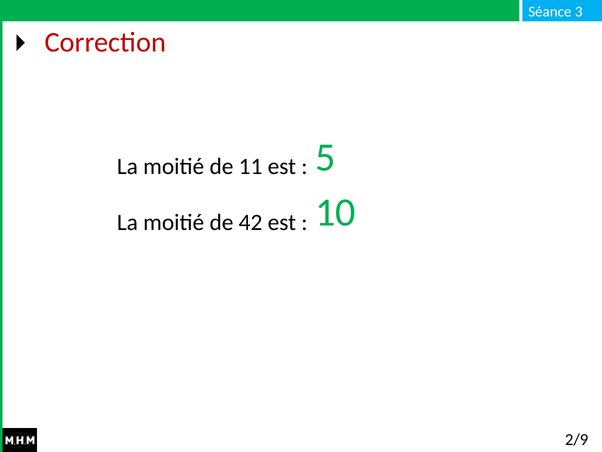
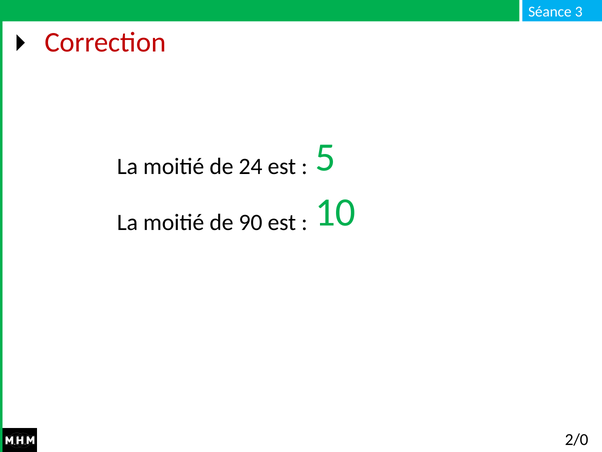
11: 11 -> 24
42: 42 -> 90
2/9: 2/9 -> 2/0
